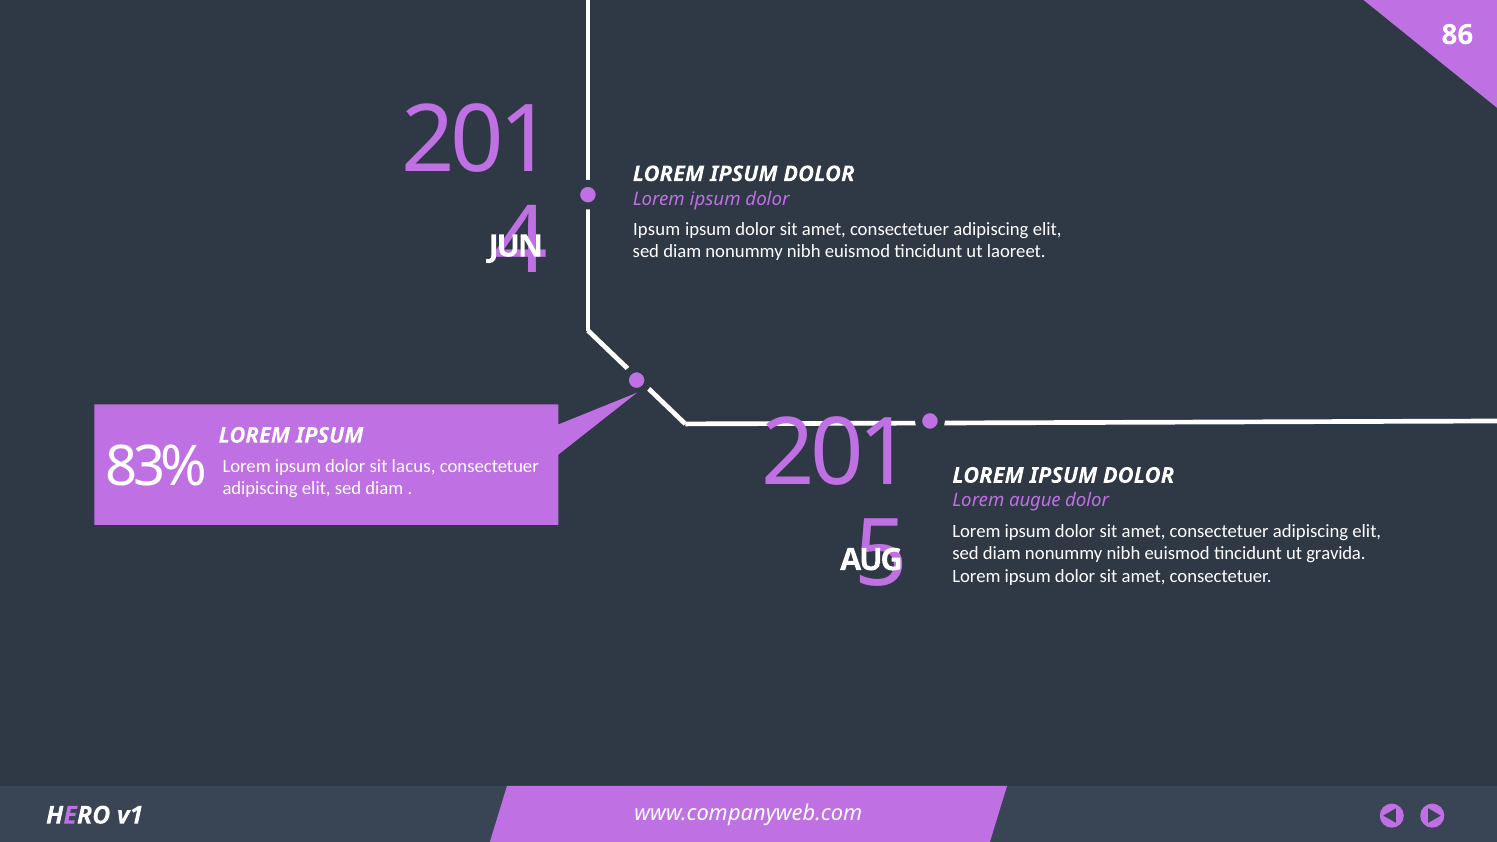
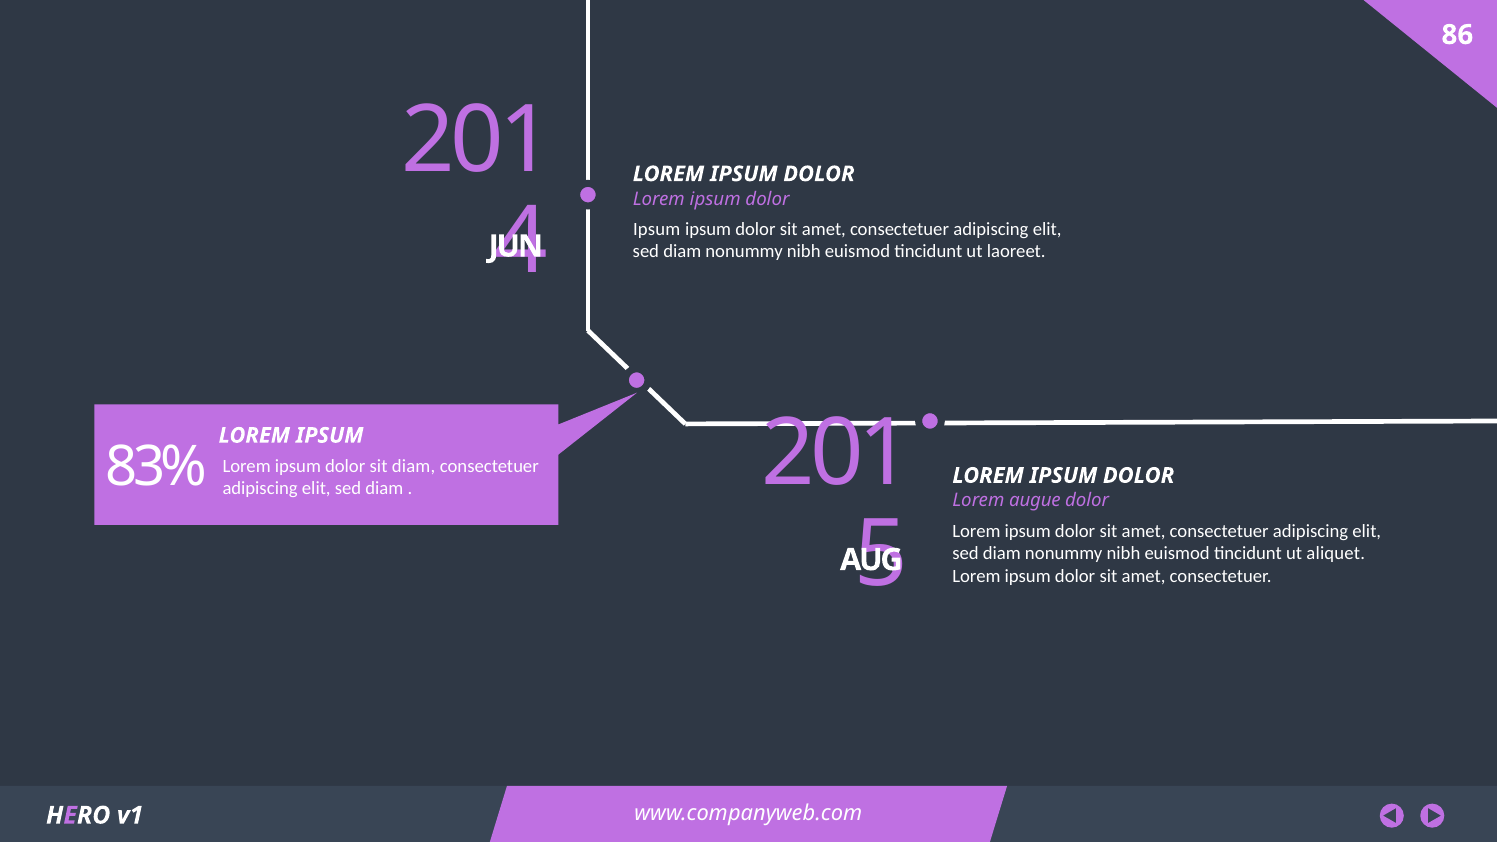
sit lacus: lacus -> diam
gravida: gravida -> aliquet
